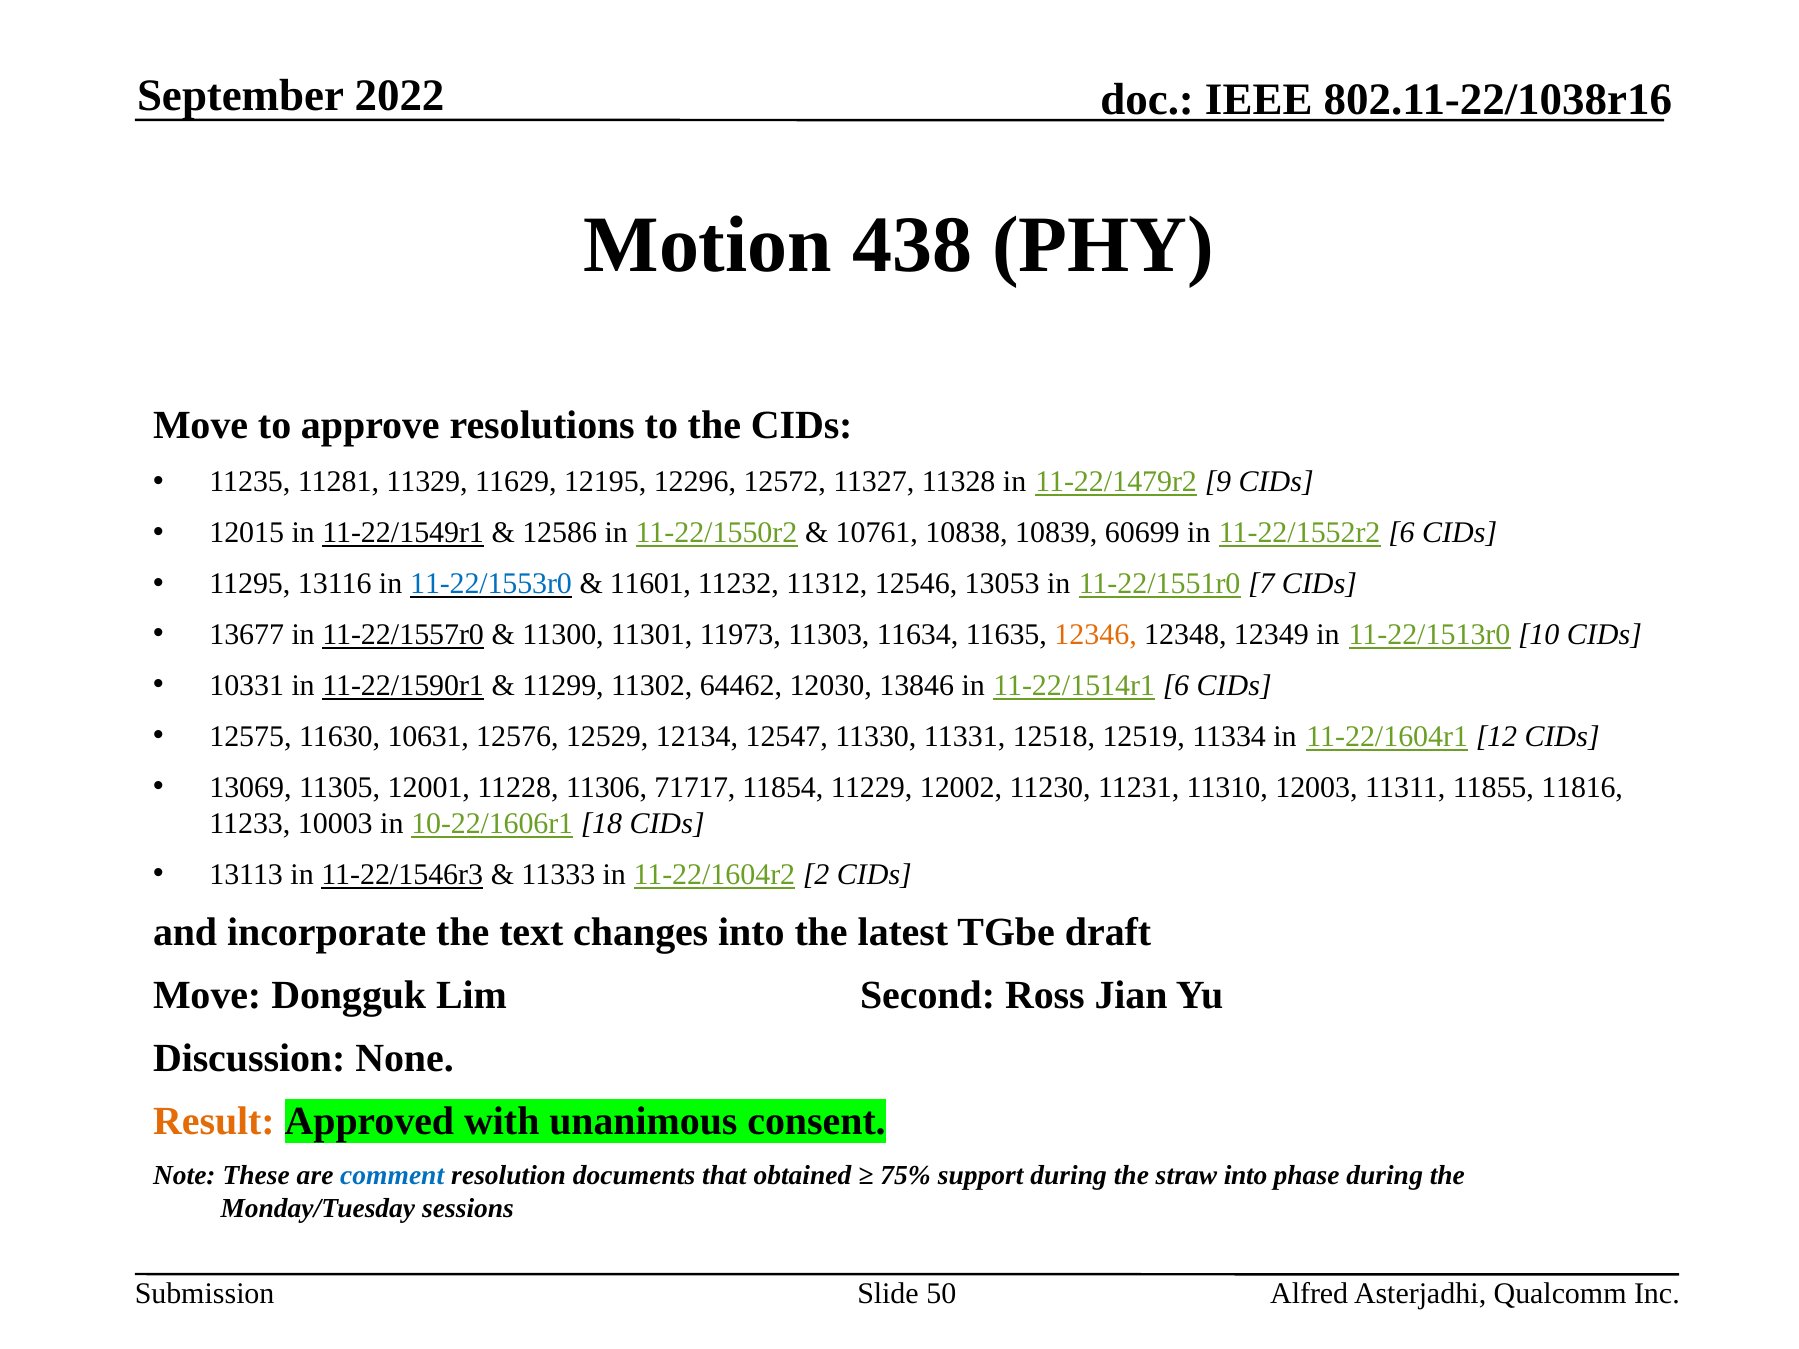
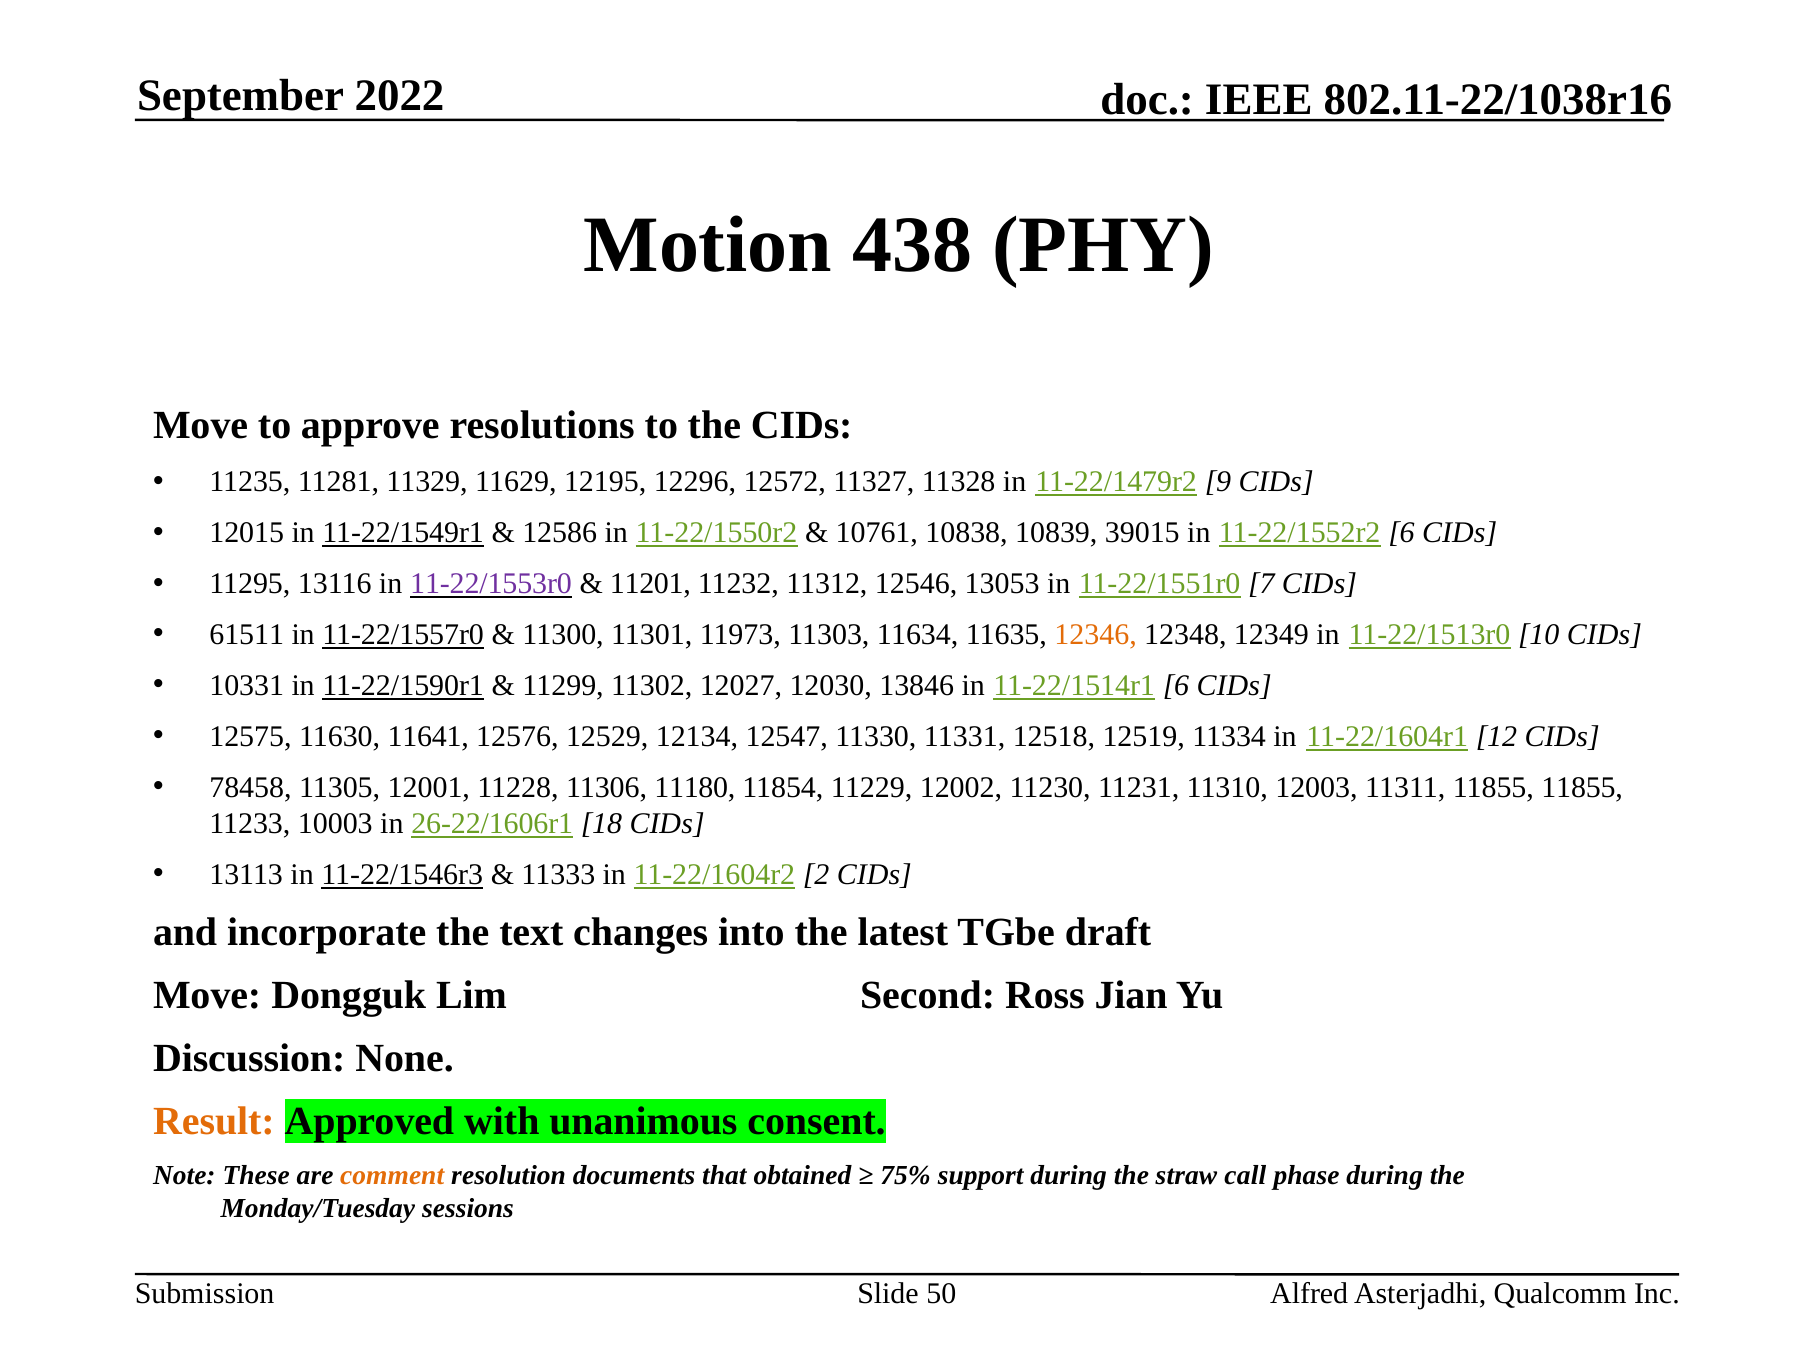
60699: 60699 -> 39015
11-22/1553r0 colour: blue -> purple
11601: 11601 -> 11201
13677: 13677 -> 61511
64462: 64462 -> 12027
10631: 10631 -> 11641
13069: 13069 -> 78458
71717: 71717 -> 11180
11855 11816: 11816 -> 11855
10-22/1606r1: 10-22/1606r1 -> 26-22/1606r1
comment colour: blue -> orange
straw into: into -> call
